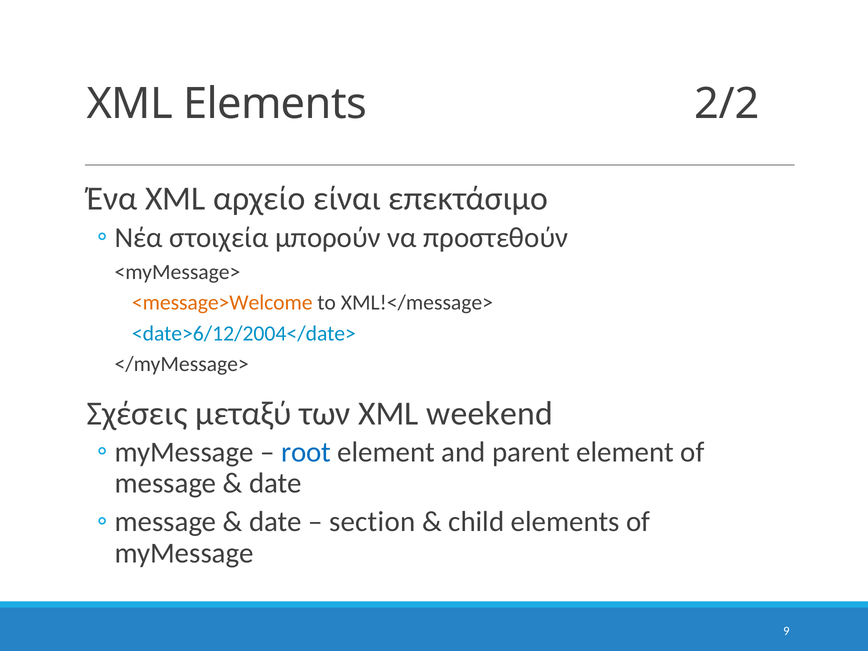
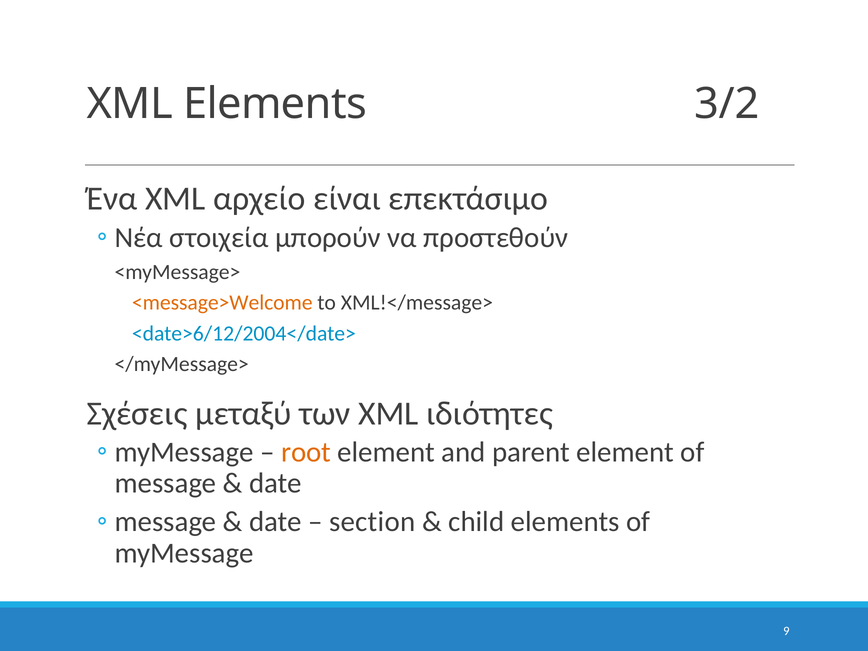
2/2: 2/2 -> 3/2
weekend: weekend -> ιδιότητες
root colour: blue -> orange
